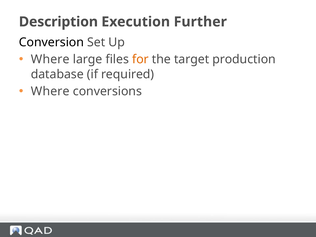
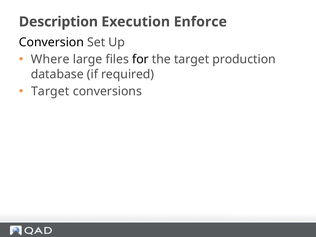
Further: Further -> Enforce
for colour: orange -> black
Where at (50, 91): Where -> Target
